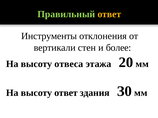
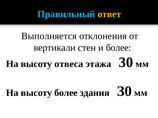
Правильный colour: light green -> light blue
Инструменты: Инструменты -> Выполняется
20: 20 -> 30
высоту ответ: ответ -> более
